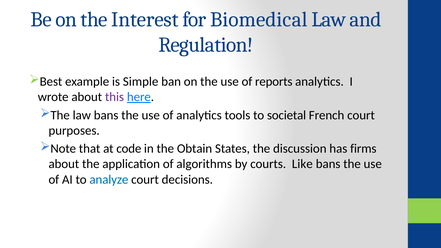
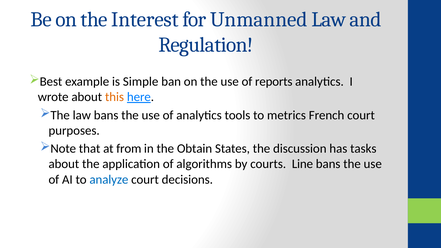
Biomedical: Biomedical -> Unmanned
this colour: purple -> orange
societal: societal -> metrics
code: code -> from
firms: firms -> tasks
Like: Like -> Line
